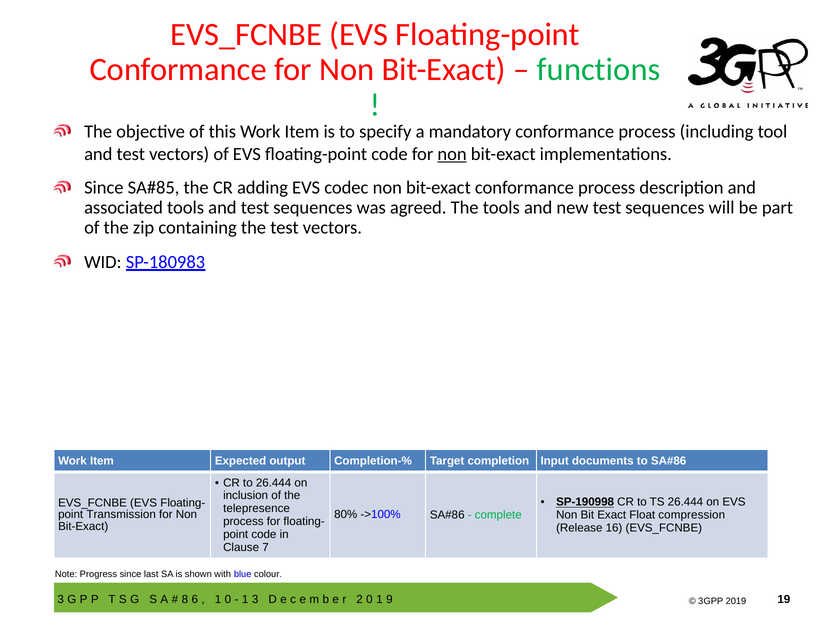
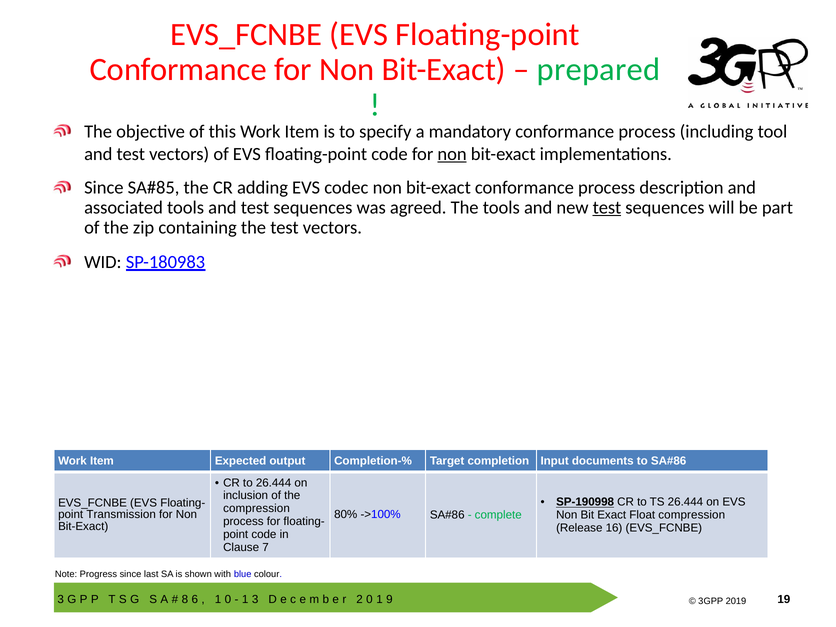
functions: functions -> prepared
test at (607, 208) underline: none -> present
telepresence at (257, 509): telepresence -> compression
